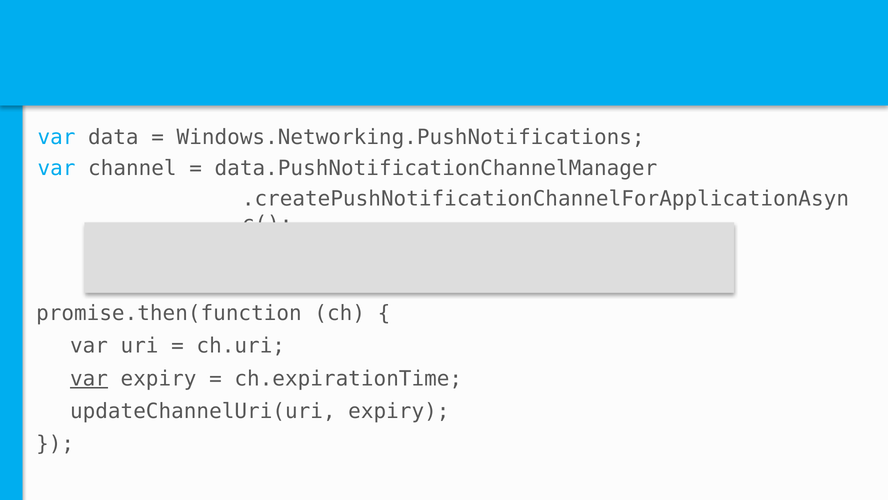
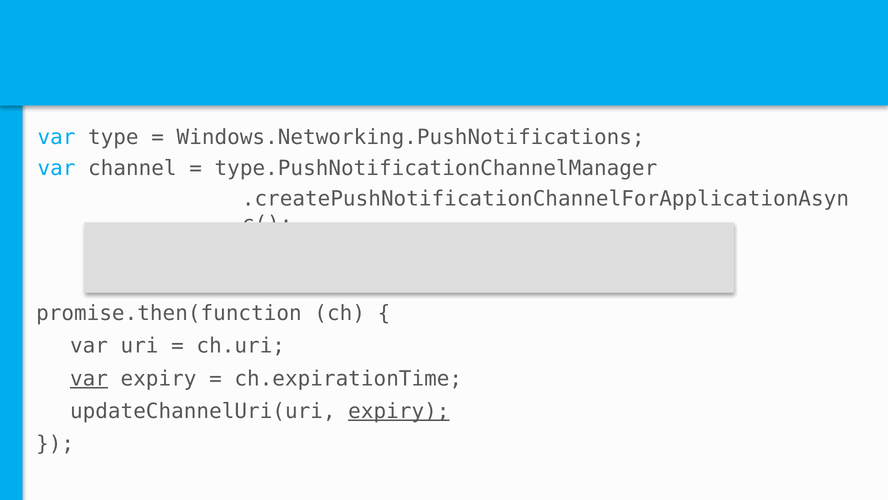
data: data -> type
data.PushNotificationChannelManager: data.PushNotificationChannelManager -> type.PushNotificationChannelManager
expiry at (399, 411) underline: none -> present
